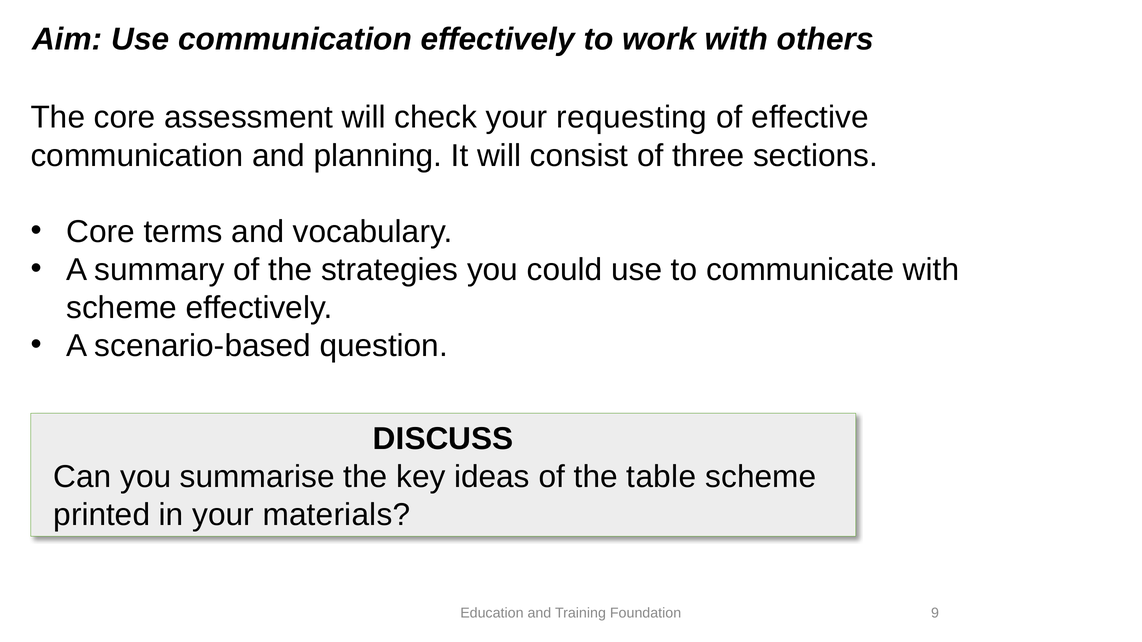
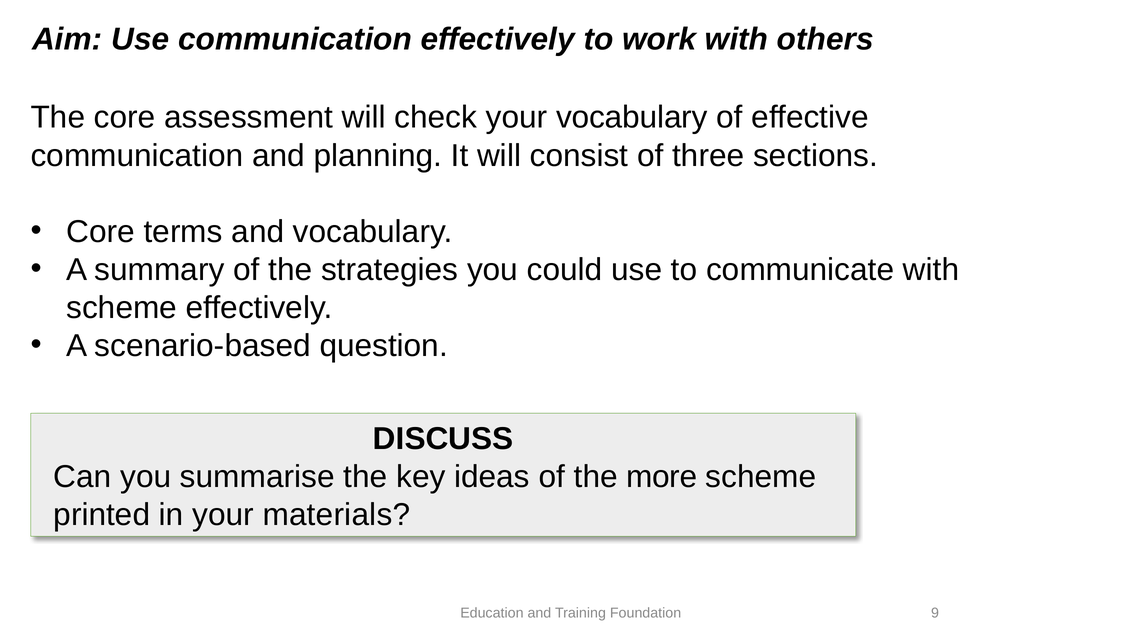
your requesting: requesting -> vocabulary
table: table -> more
